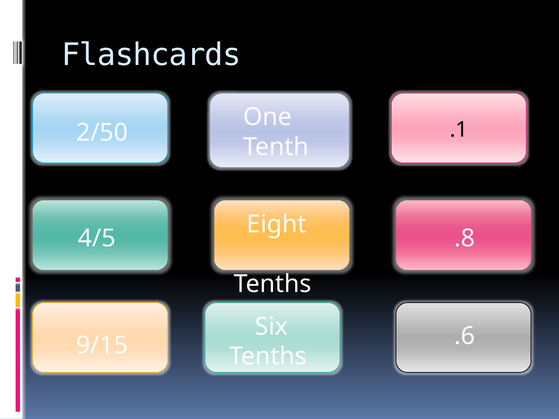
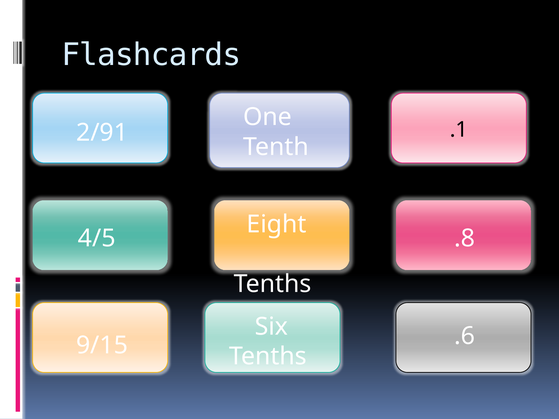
2/50: 2/50 -> 2/91
